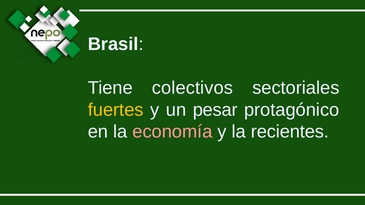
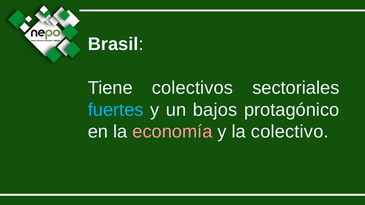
fuertes colour: yellow -> light blue
pesar: pesar -> bajos
recientes: recientes -> colectivo
